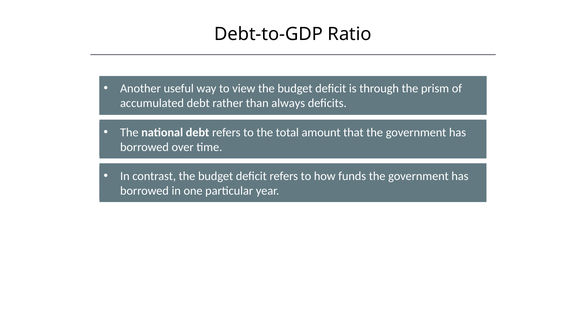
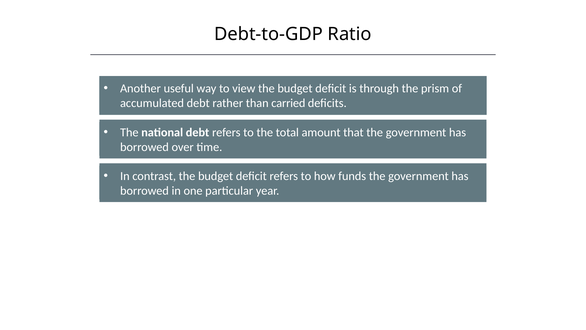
always: always -> carried
